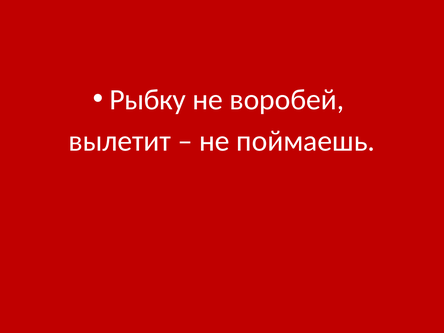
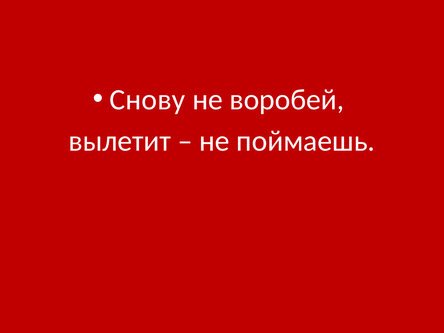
Рыбку: Рыбку -> Снову
